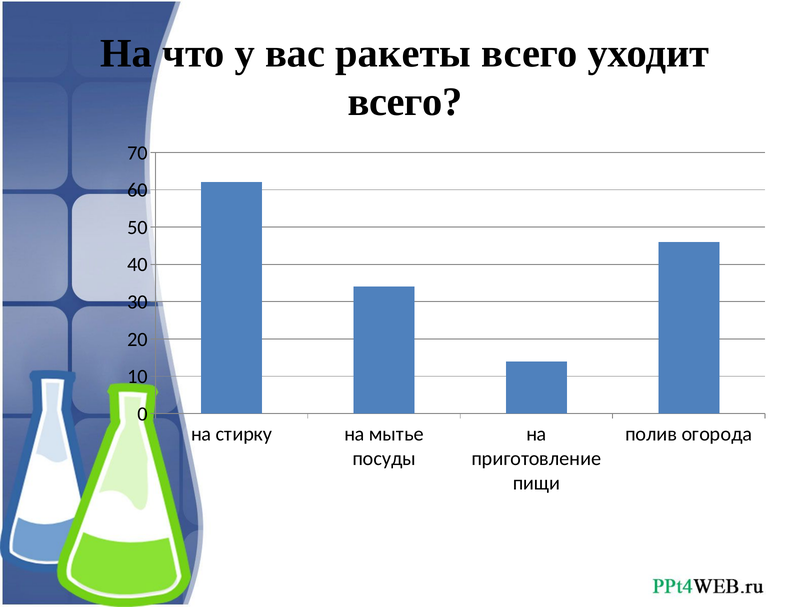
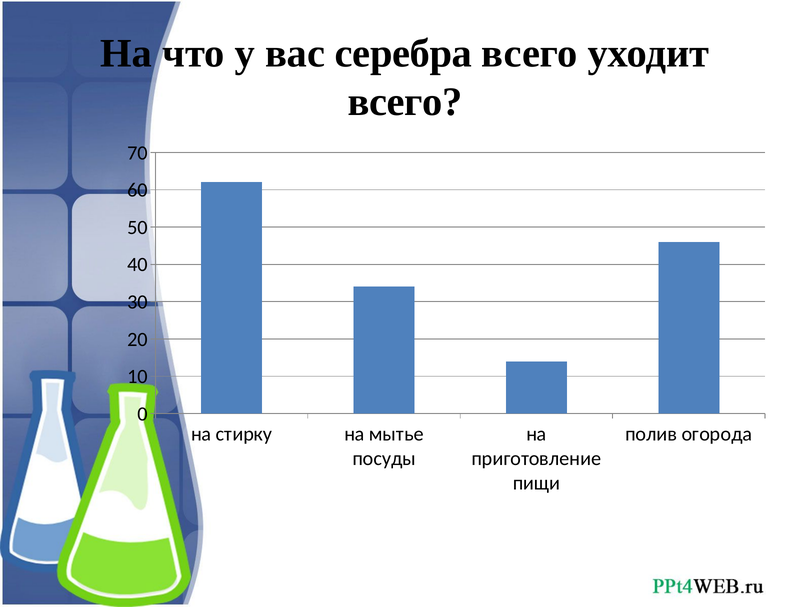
ракеты: ракеты -> серебра
